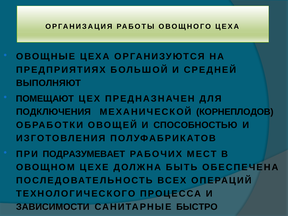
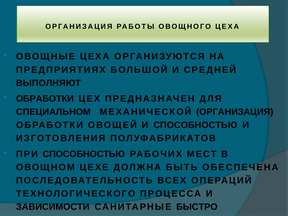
ПОМЕЩАЮТ at (45, 99): ПОМЕЩАЮТ -> ОБРАБОТКИ
ПОДКЛЮЧЕНИЯ: ПОДКЛЮЧЕНИЯ -> СПЕЦИАЛЬНОМ
МЕХАНИЧЕСКОЙ КОРНЕПЛОДОВ: КОРНЕПЛОДОВ -> ОРГАНИЗАЦИЯ
ПРИ ПОДРАЗУМЕВАЕТ: ПОДРАЗУМЕВАЕТ -> СПОСОБНОСТЬЮ
